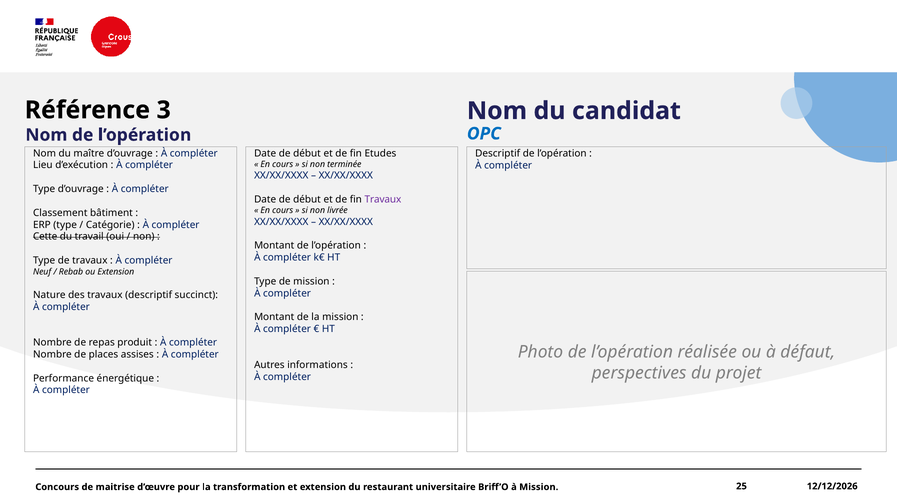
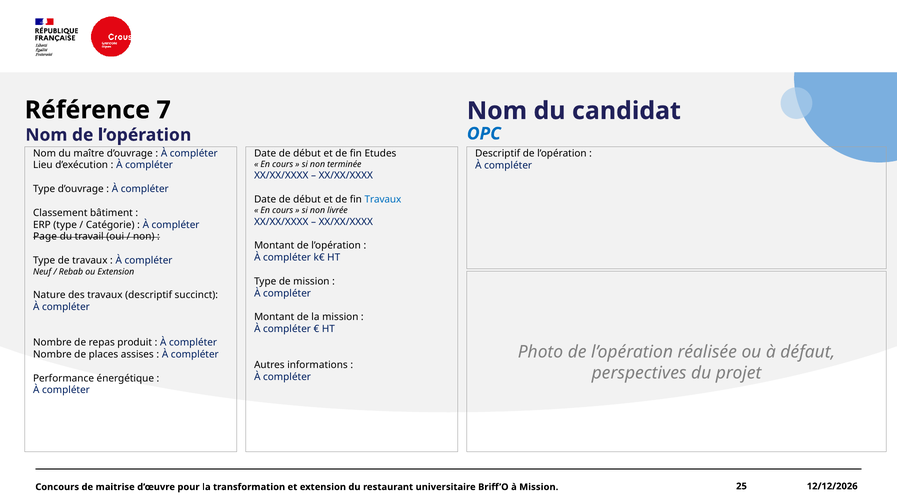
3: 3 -> 7
Travaux at (383, 200) colour: purple -> blue
Cette: Cette -> Page
